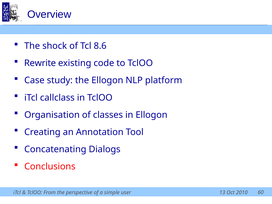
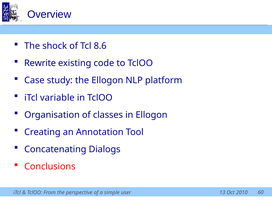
callclass: callclass -> variable
